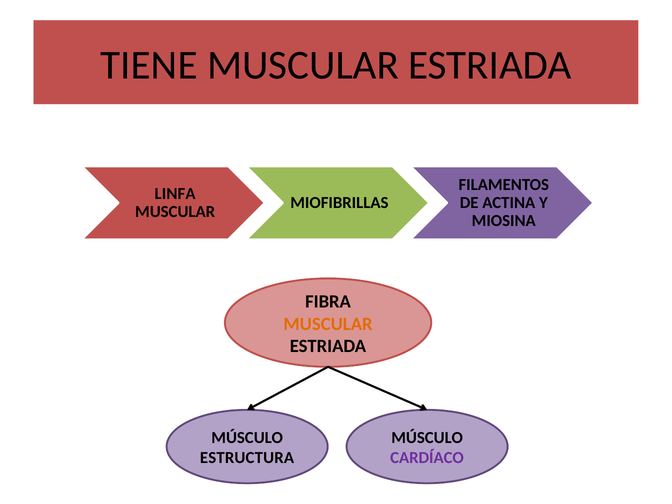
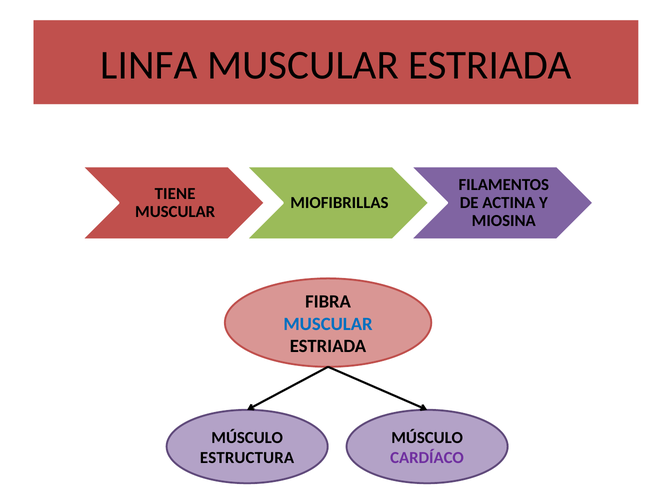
TIENE: TIENE -> LINFA
LINFA: LINFA -> TIENE
MUSCULAR at (328, 324) colour: orange -> blue
